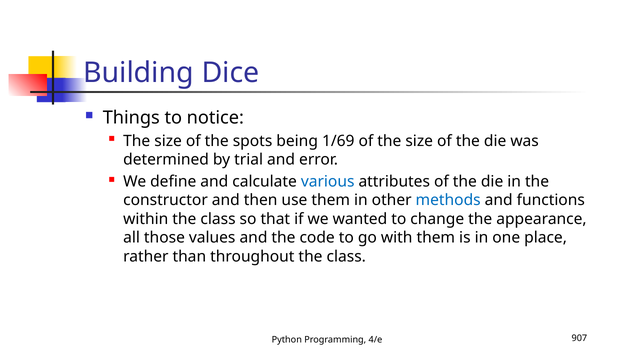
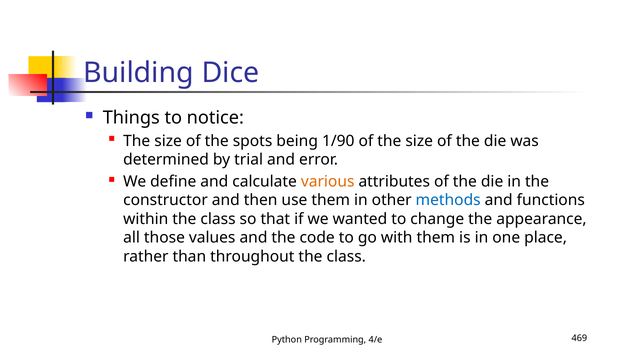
1/69: 1/69 -> 1/90
various colour: blue -> orange
907: 907 -> 469
